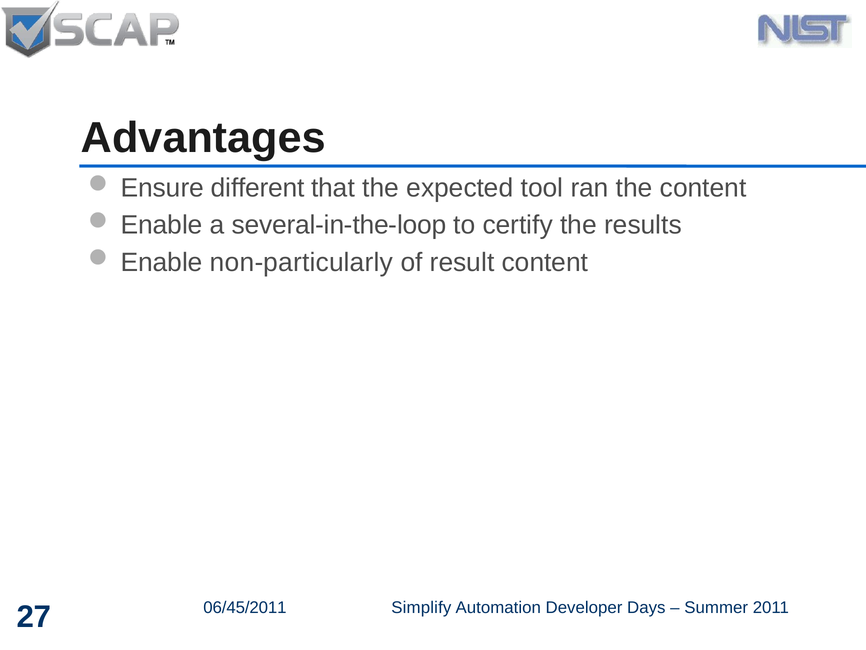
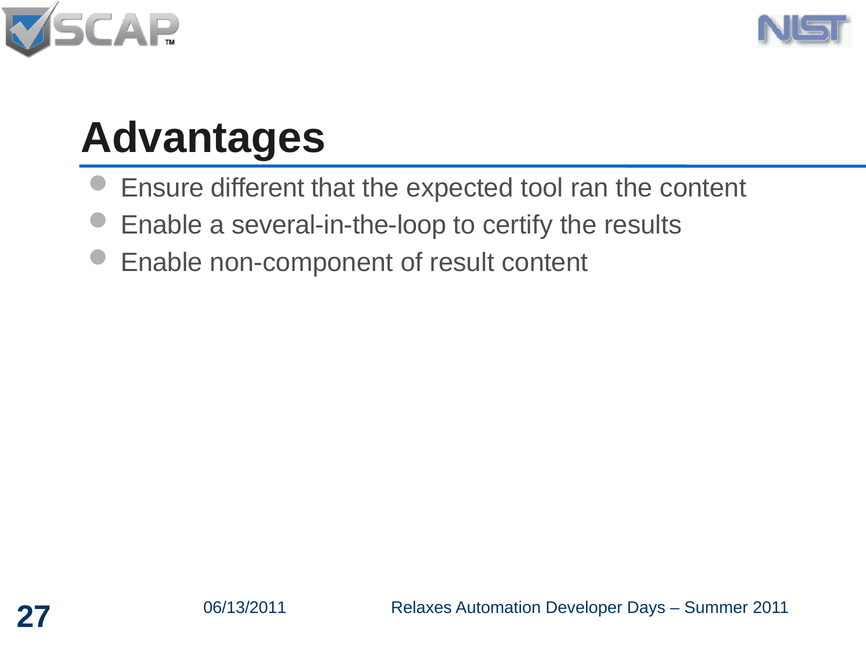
non-particularly: non-particularly -> non-component
06/45/2011: 06/45/2011 -> 06/13/2011
Simplify: Simplify -> Relaxes
